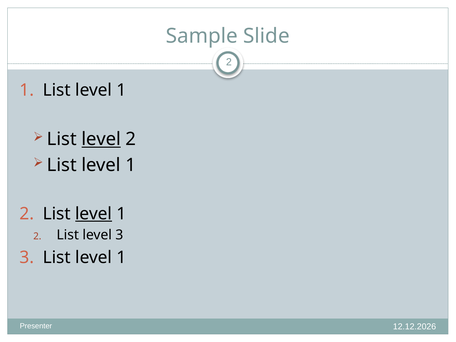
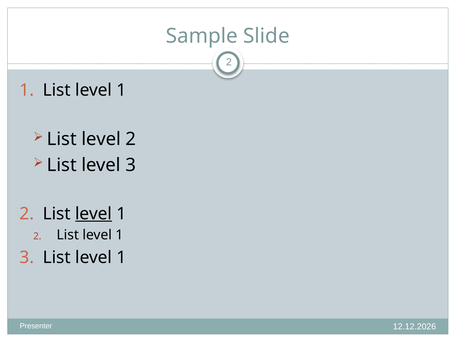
level at (101, 139) underline: present -> none
1 at (131, 165): 1 -> 3
3 at (119, 235): 3 -> 1
